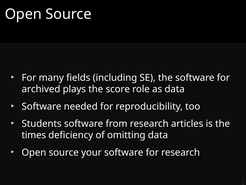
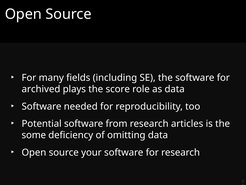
Students: Students -> Potential
times: times -> some
